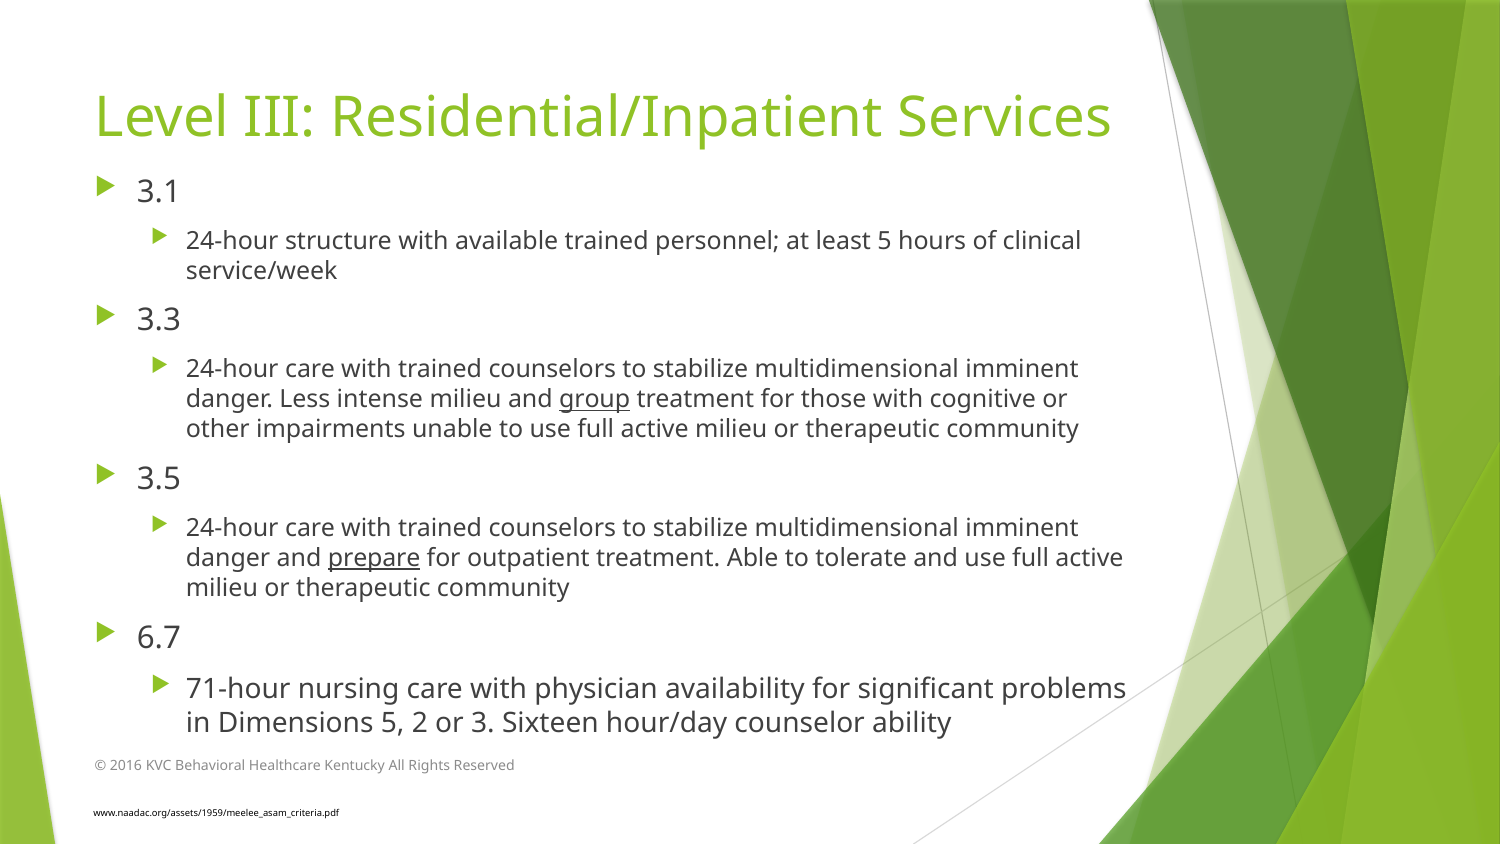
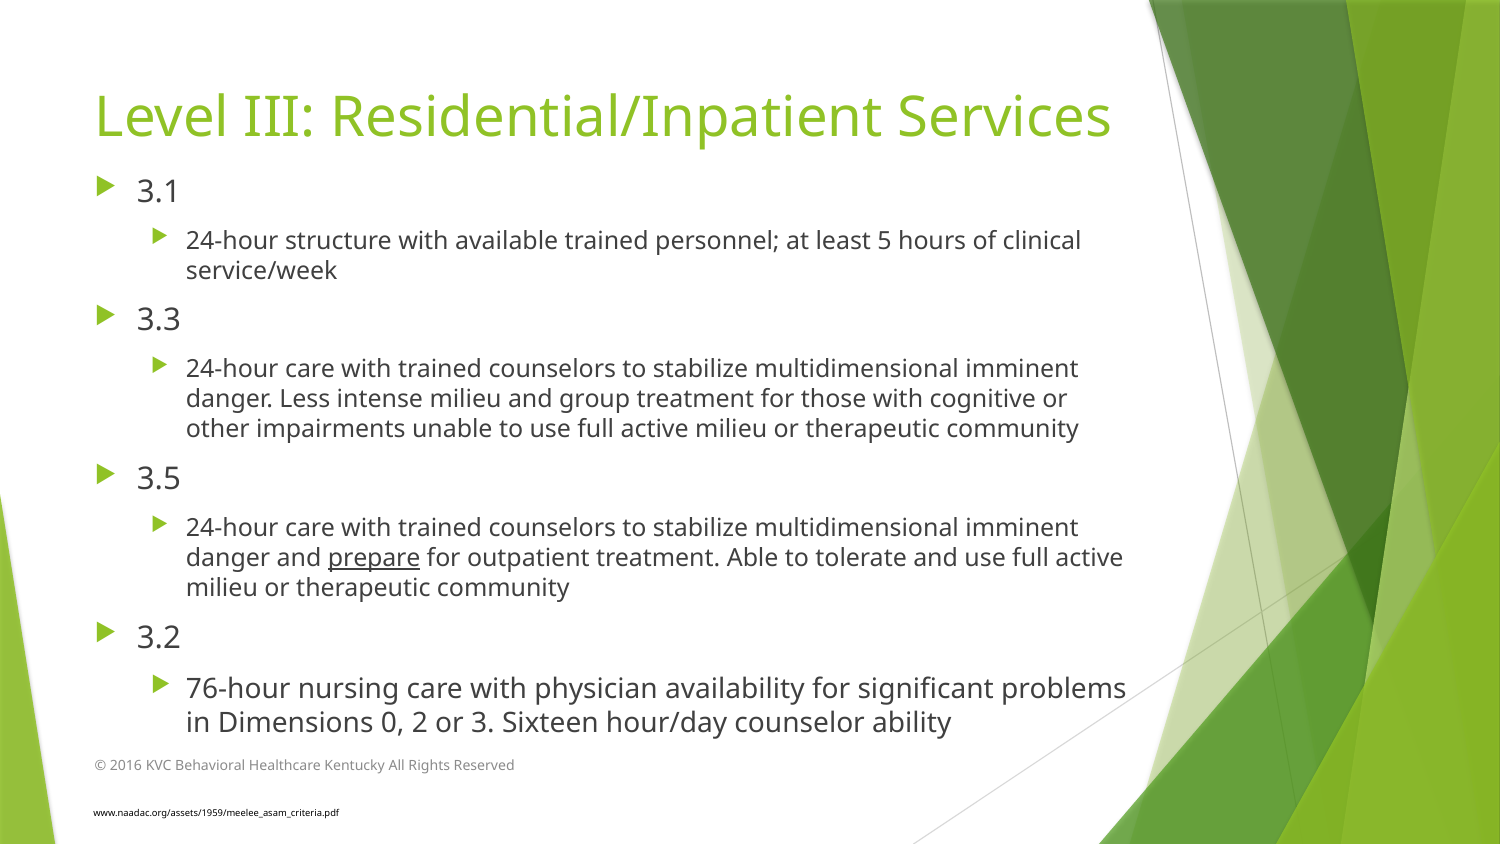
group underline: present -> none
6.7: 6.7 -> 3.2
71-hour: 71-hour -> 76-hour
Dimensions 5: 5 -> 0
